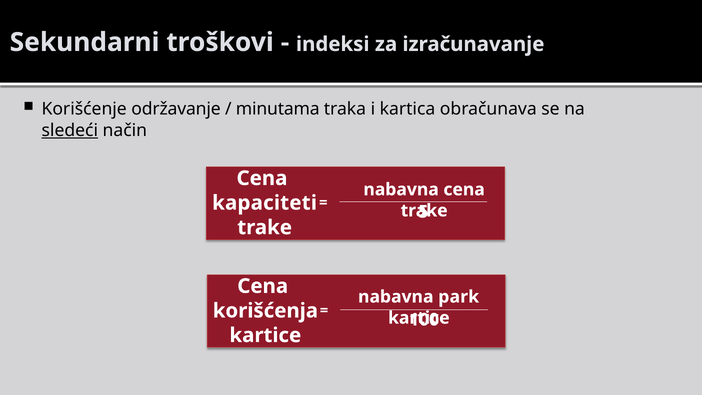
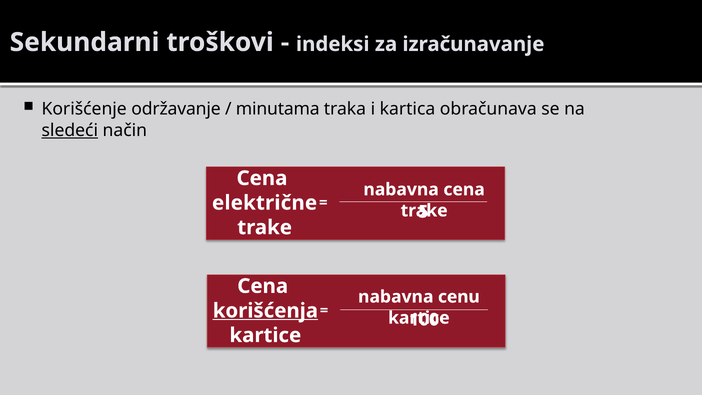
kapaciteti: kapaciteti -> električne
park: park -> cenu
korišćenja underline: none -> present
